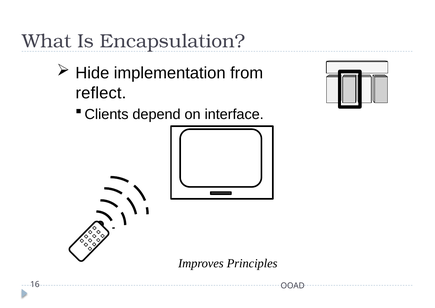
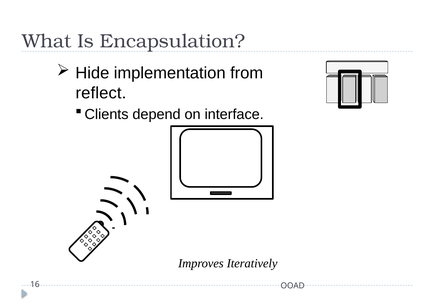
Principles: Principles -> Iteratively
